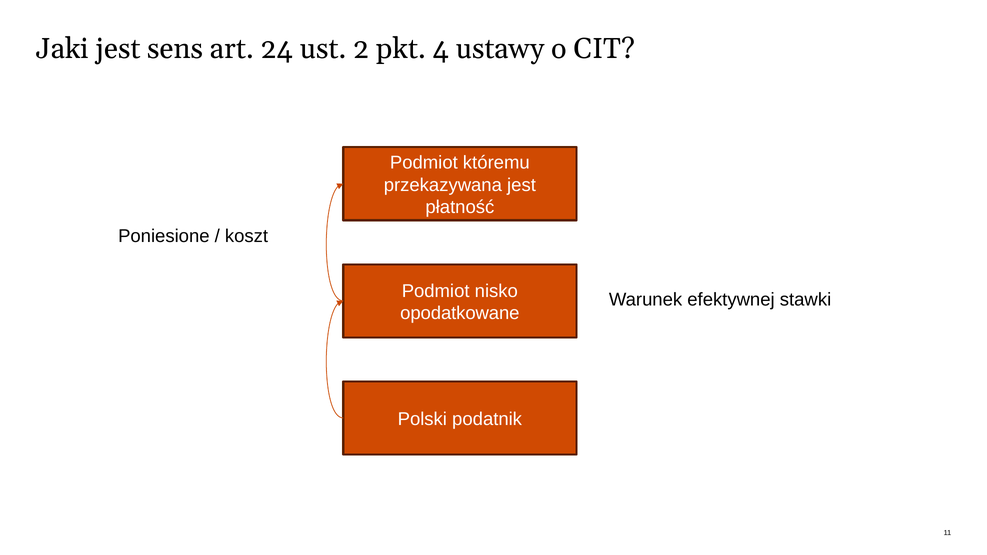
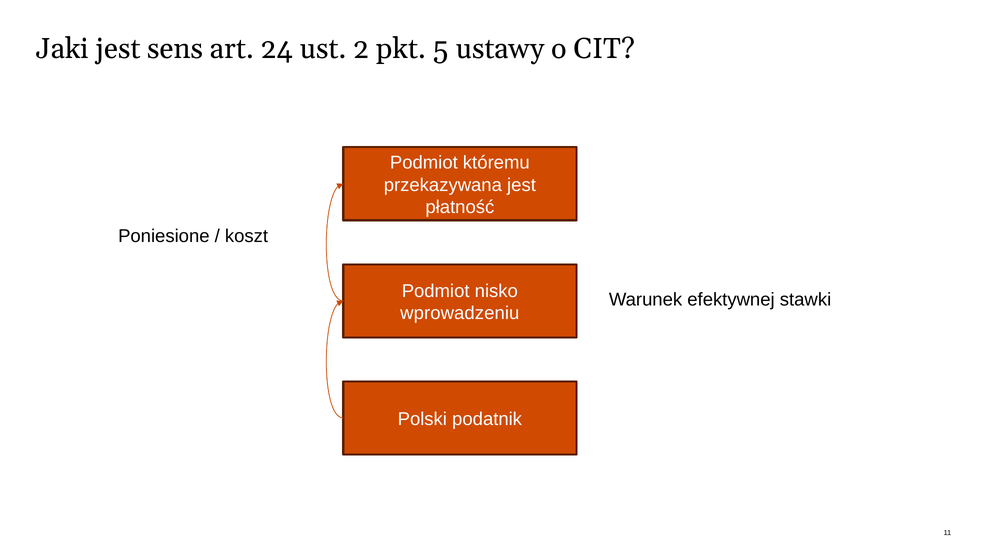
4: 4 -> 5
opodatkowane: opodatkowane -> wprowadzeniu
